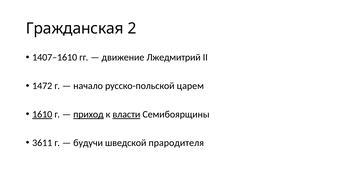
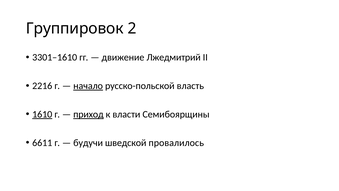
Гражданская: Гражданская -> Группировок
1407–1610: 1407–1610 -> 3301–1610
1472: 1472 -> 2216
начало underline: none -> present
царем: царем -> власть
власти underline: present -> none
3611: 3611 -> 6611
прародителя: прародителя -> провалилось
